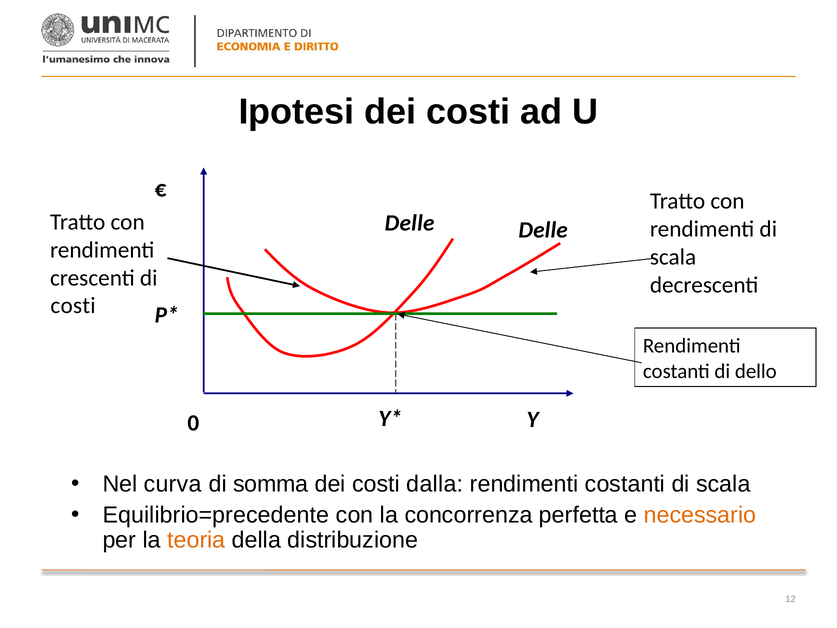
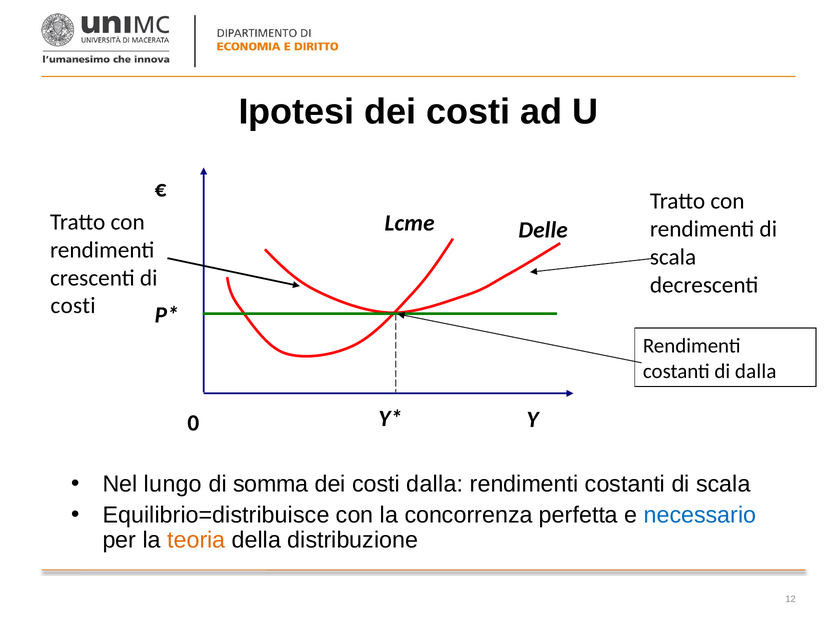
Delle at (410, 223): Delle -> Lcme
di dello: dello -> dalla
curva: curva -> lungo
Equilibrio=precedente: Equilibrio=precedente -> Equilibrio=distribuisce
necessario colour: orange -> blue
